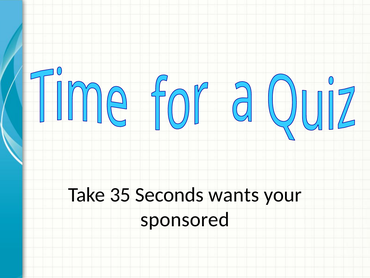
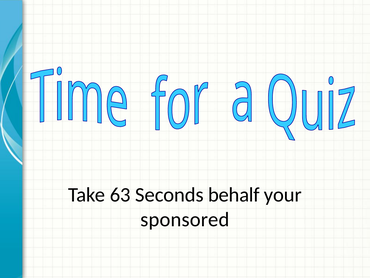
35: 35 -> 63
wants: wants -> behalf
